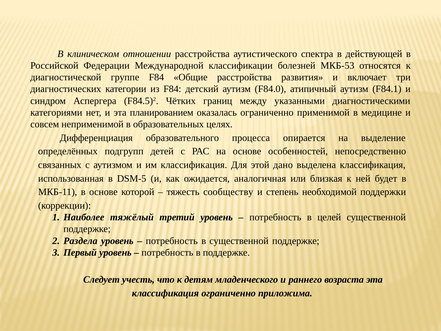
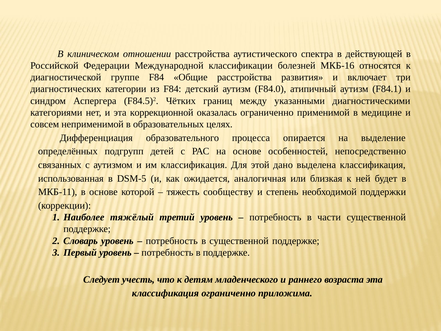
МКБ-53: МКБ-53 -> МКБ-16
планированием: планированием -> коррекционной
целей: целей -> части
Раздела: Раздела -> Словарь
